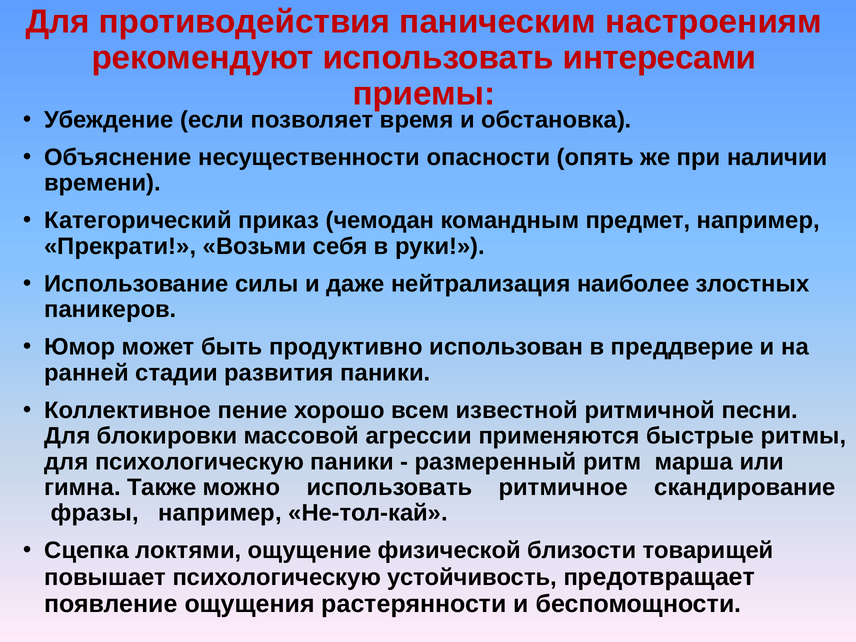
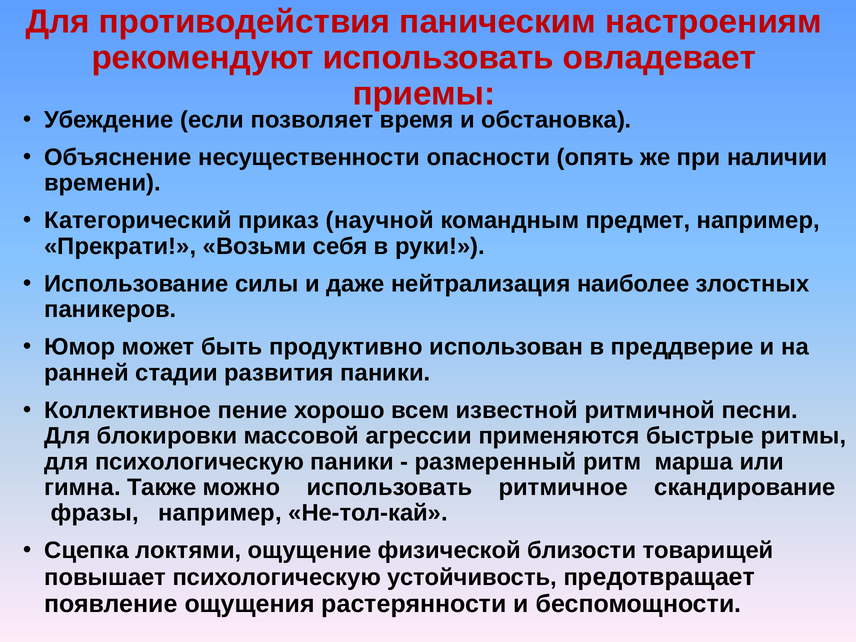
интересами: интересами -> овладевает
чемодан: чемодан -> научной
